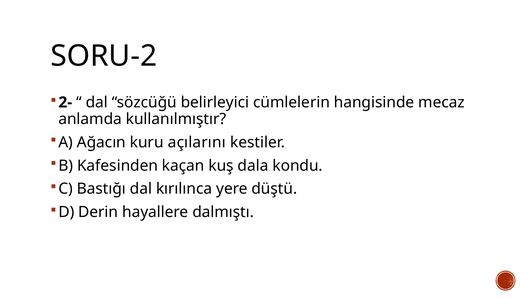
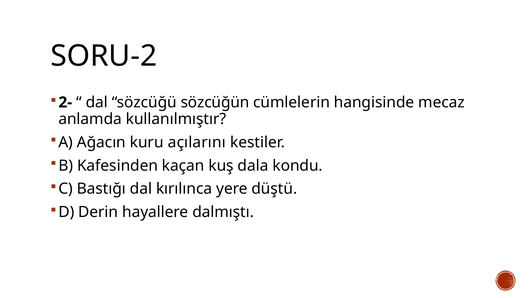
belirleyici: belirleyici -> sözcüğün
